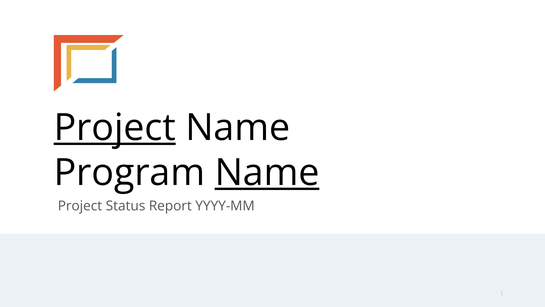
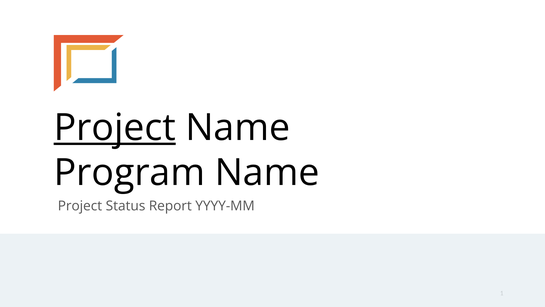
Name at (267, 172) underline: present -> none
